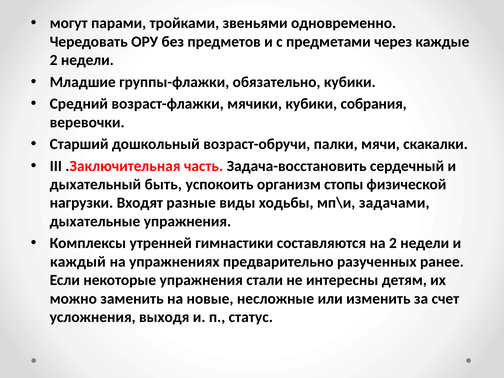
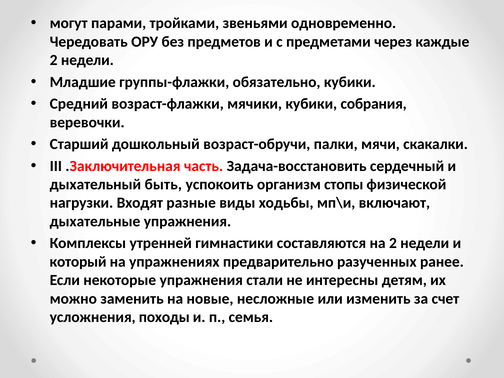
задачами: задачами -> включают
каждый: каждый -> который
выходя: выходя -> походы
статус: статус -> семья
